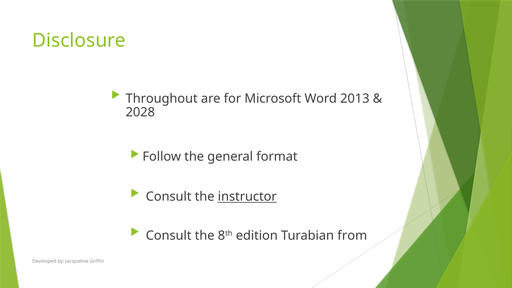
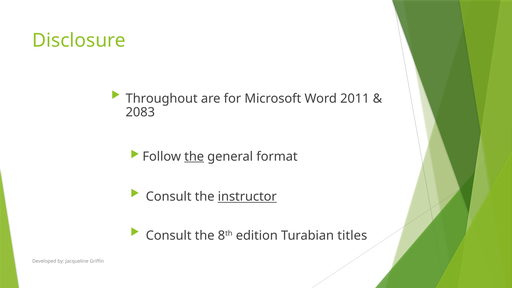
2013: 2013 -> 2011
2028: 2028 -> 2083
the at (194, 156) underline: none -> present
from: from -> titles
